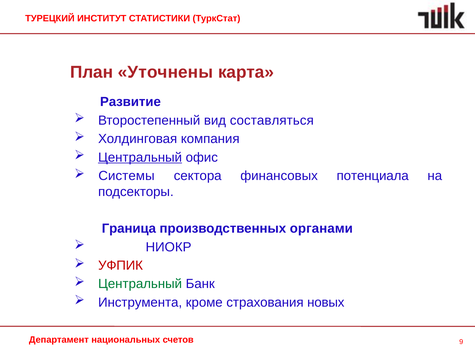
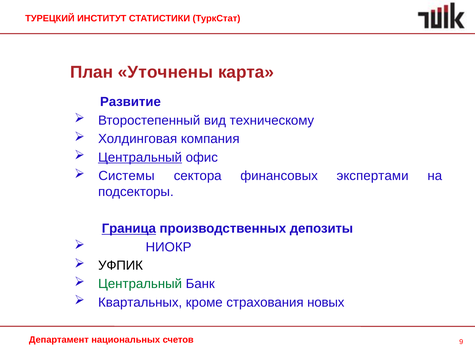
составляться: составляться -> техническому
потенциала: потенциала -> экспертами
Граница underline: none -> present
органами: органами -> депозиты
УФПИК colour: red -> black
Инструмента: Инструмента -> Квартальных
